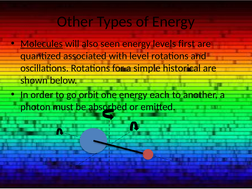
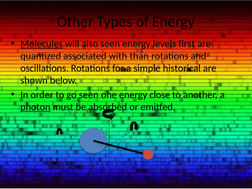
level: level -> than
go orbit: orbit -> seen
each: each -> close
photon underline: none -> present
